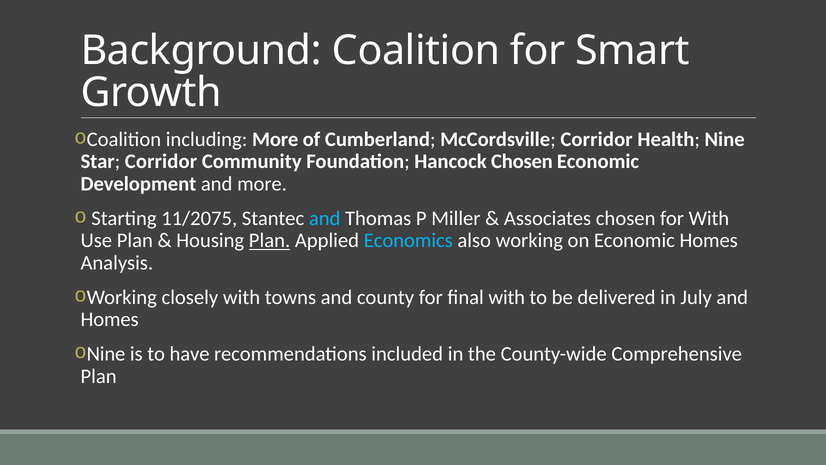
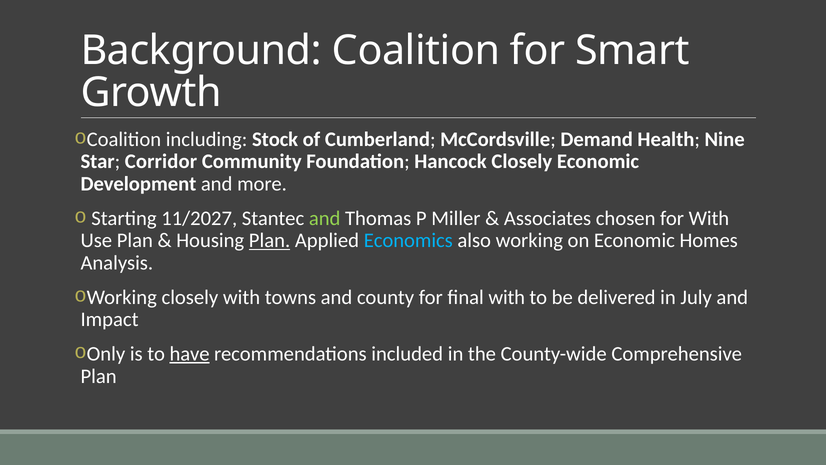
including More: More -> Stock
McCordsville Corridor: Corridor -> Demand
Hancock Chosen: Chosen -> Closely
11/2075: 11/2075 -> 11/2027
and at (325, 218) colour: light blue -> light green
Homes at (110, 319): Homes -> Impact
Nine at (106, 354): Nine -> Only
have underline: none -> present
